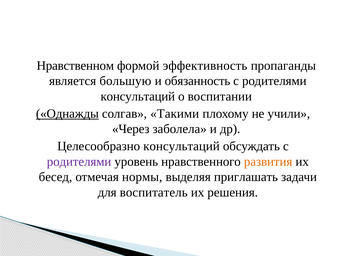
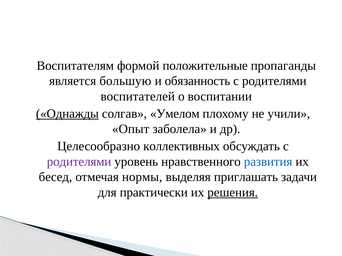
Нравственном: Нравственном -> Воспитателям
эффективность: эффективность -> положительные
консультаций at (138, 96): консультаций -> воспитателей
Такими: Такими -> Умелом
Через: Через -> Опыт
Целесообразно консультаций: консультаций -> коллективных
развития colour: orange -> blue
воспитатель: воспитатель -> практически
решения underline: none -> present
